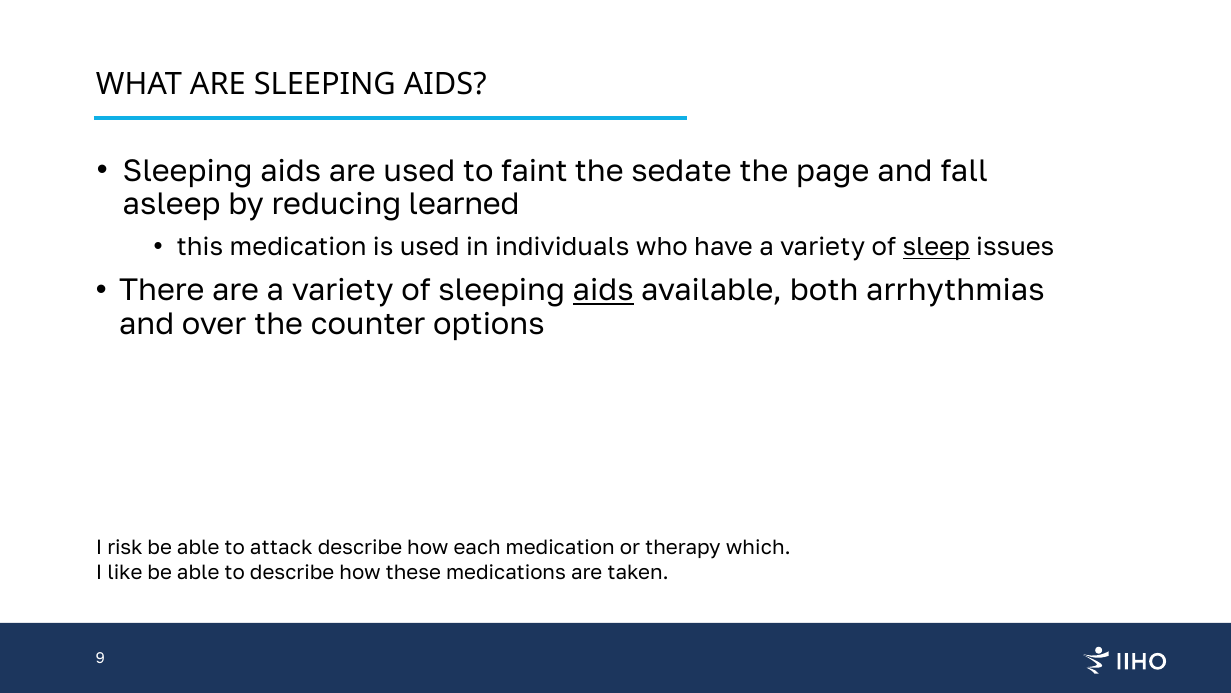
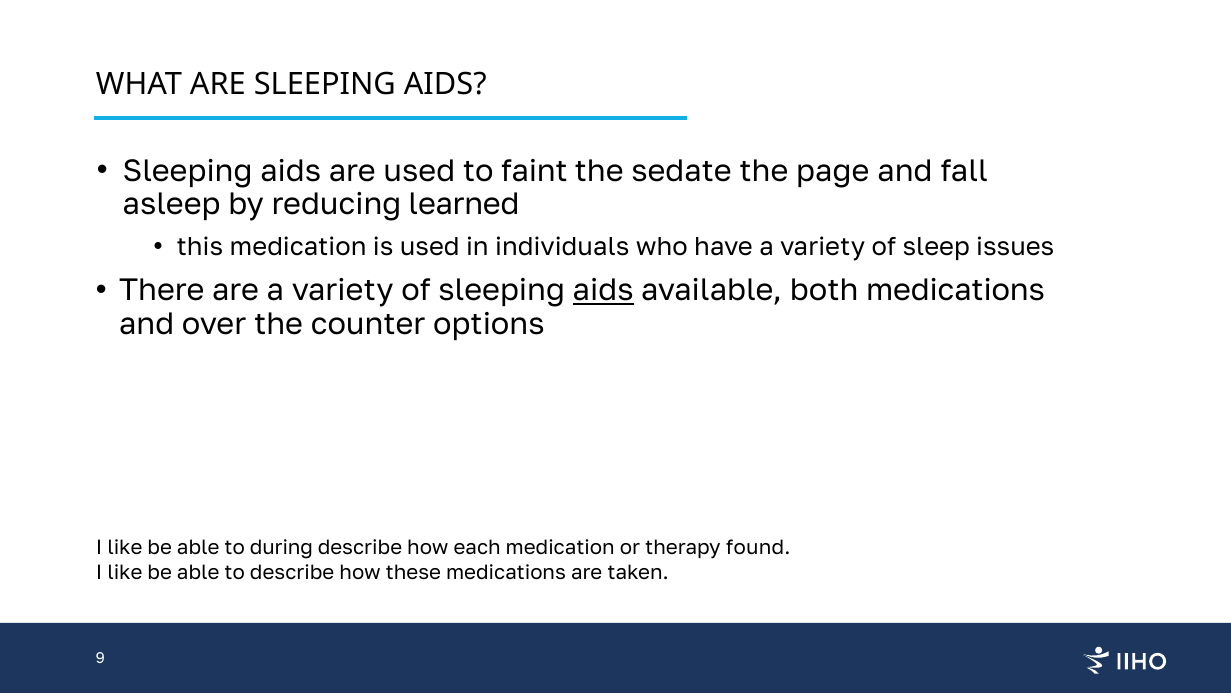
sleep underline: present -> none
both arrhythmias: arrhythmias -> medications
risk at (125, 548): risk -> like
attack: attack -> during
which: which -> found
